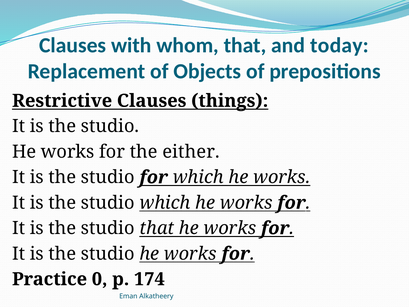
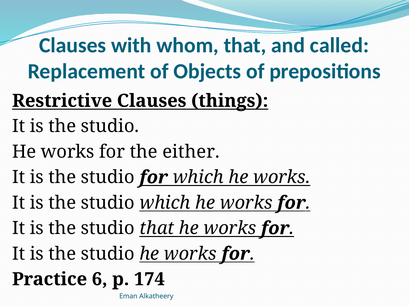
today: today -> called
0: 0 -> 6
